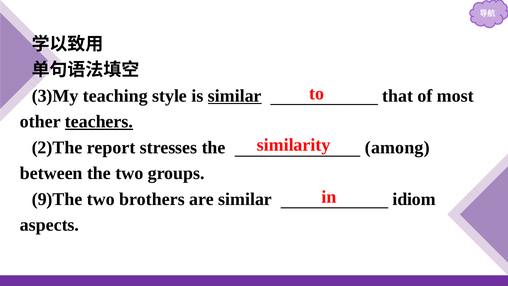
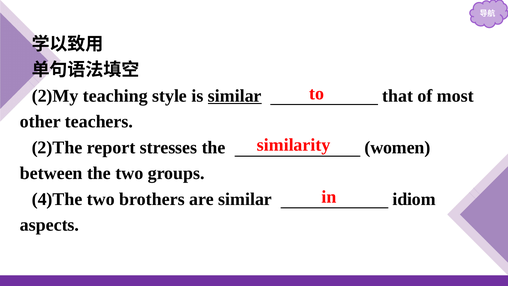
3)My: 3)My -> 2)My
teachers underline: present -> none
among: among -> women
9)The: 9)The -> 4)The
